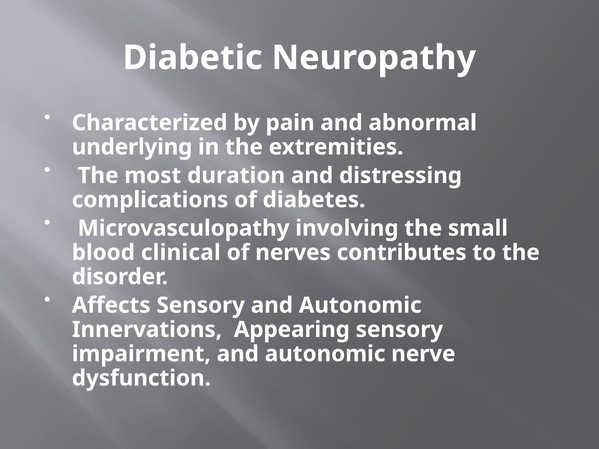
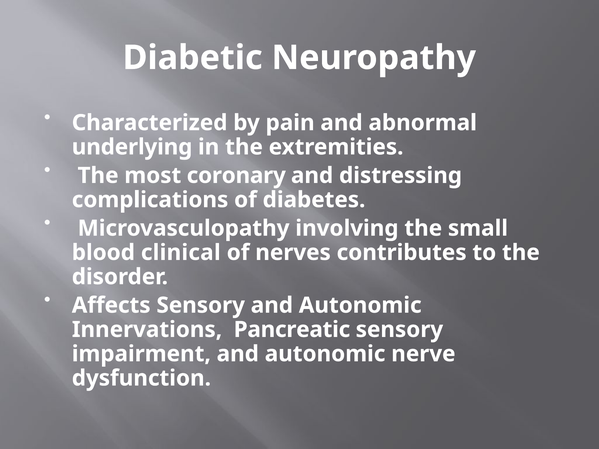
duration: duration -> coronary
Appearing: Appearing -> Pancreatic
